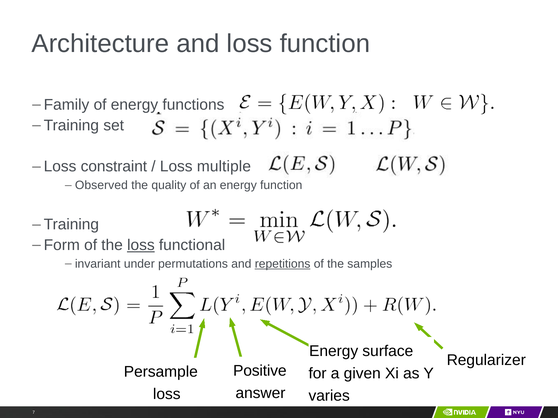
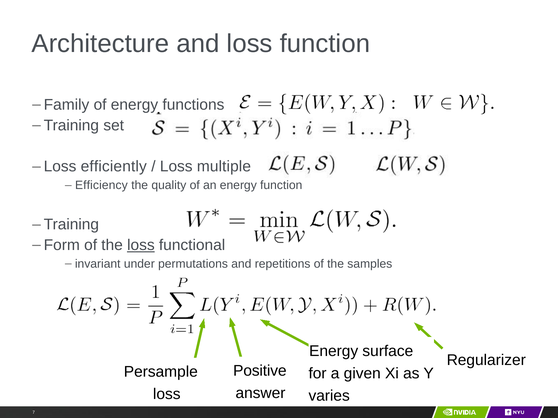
constraint: constraint -> efficiently
Observed: Observed -> Efficiency
repetitions underline: present -> none
